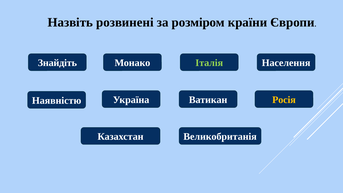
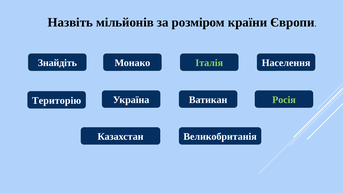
розвинені: розвинені -> мільйонів
Наявністю: Наявністю -> Територію
Росія colour: yellow -> light green
